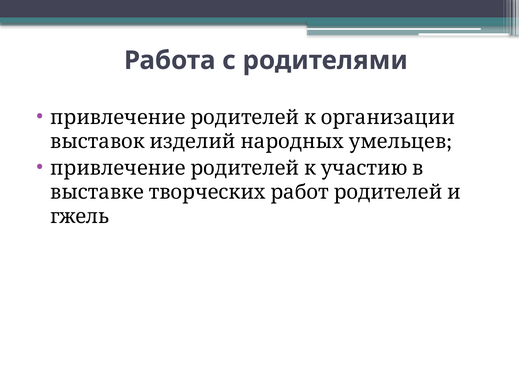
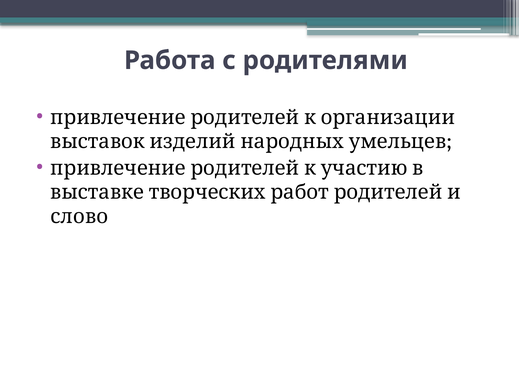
гжель: гжель -> слово
